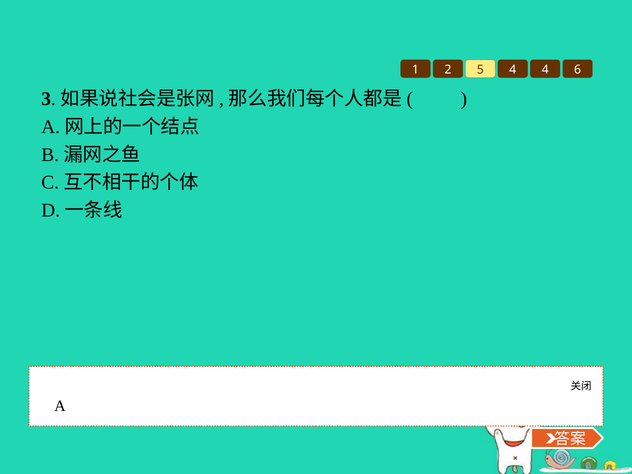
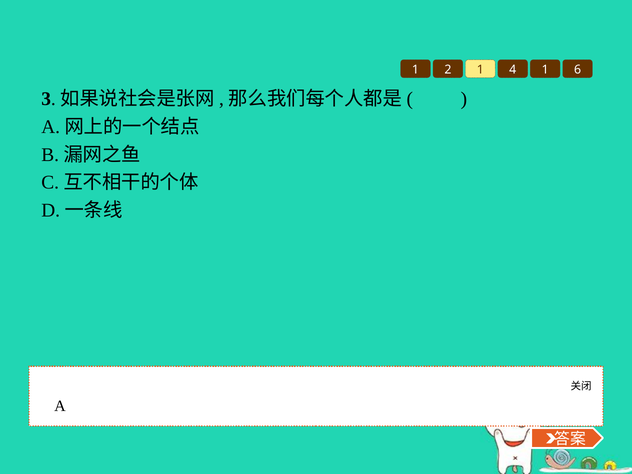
2 5: 5 -> 1
4 4: 4 -> 1
